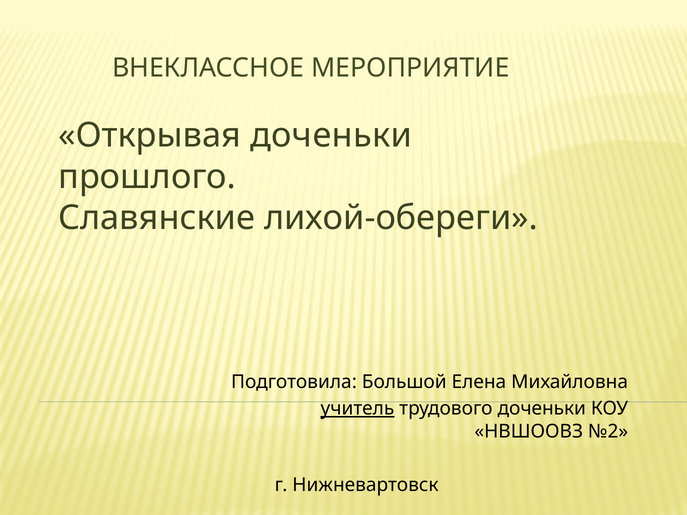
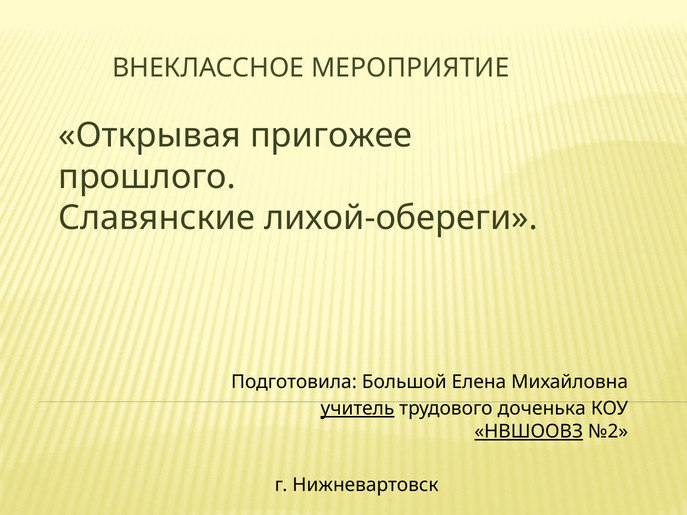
Открывая доченьки: доченьки -> пригожее
трудового доченьки: доченьки -> доченька
НВШООВЗ underline: none -> present
